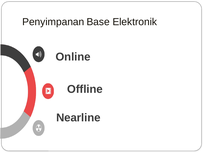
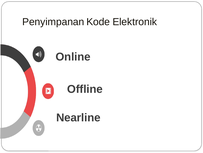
Base: Base -> Kode
